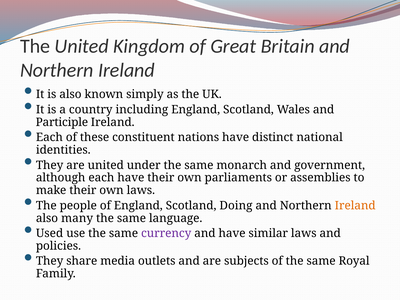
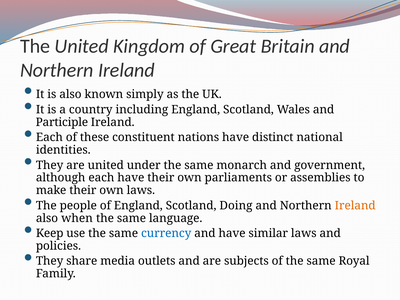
many: many -> when
Used: Used -> Keep
currency colour: purple -> blue
